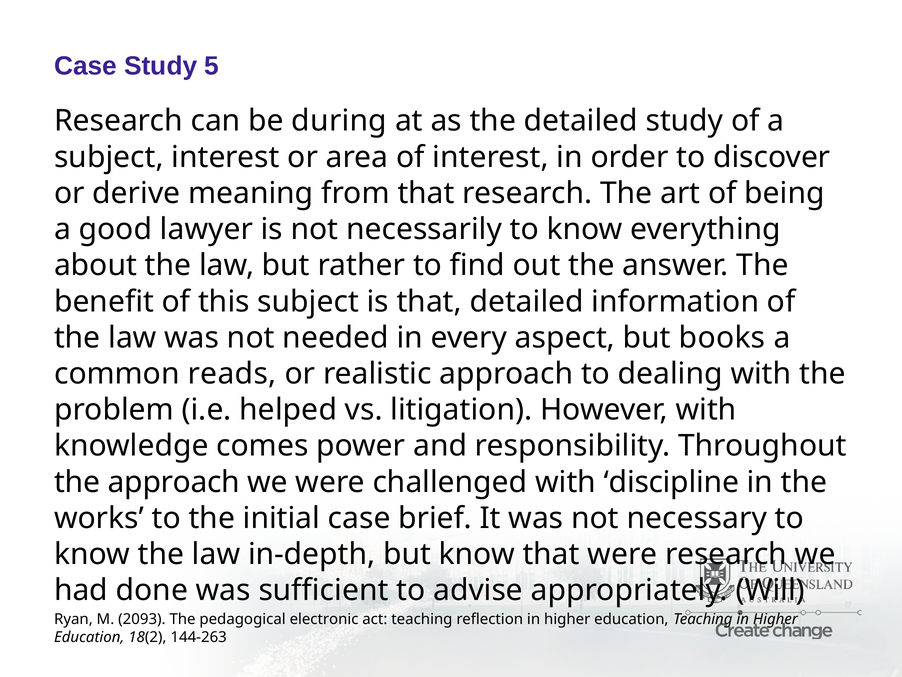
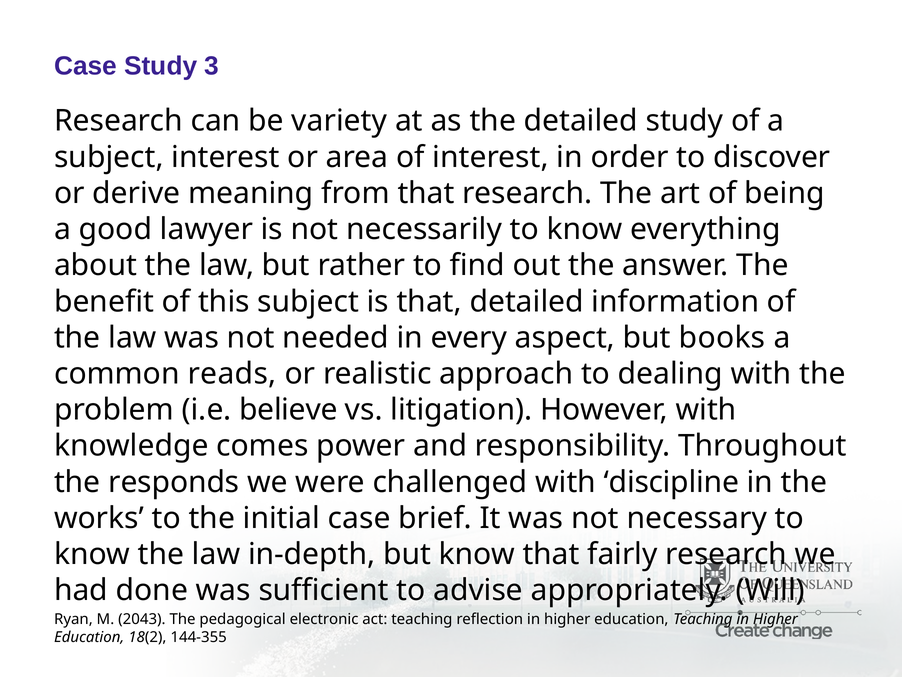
5: 5 -> 3
during: during -> variety
helped: helped -> believe
the approach: approach -> responds
that were: were -> fairly
2093: 2093 -> 2043
144-263: 144-263 -> 144-355
